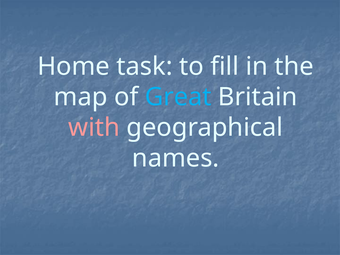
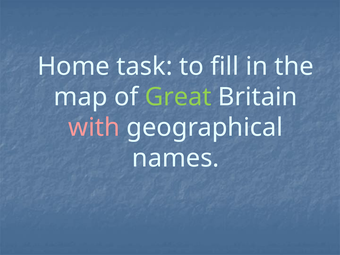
Great colour: light blue -> light green
